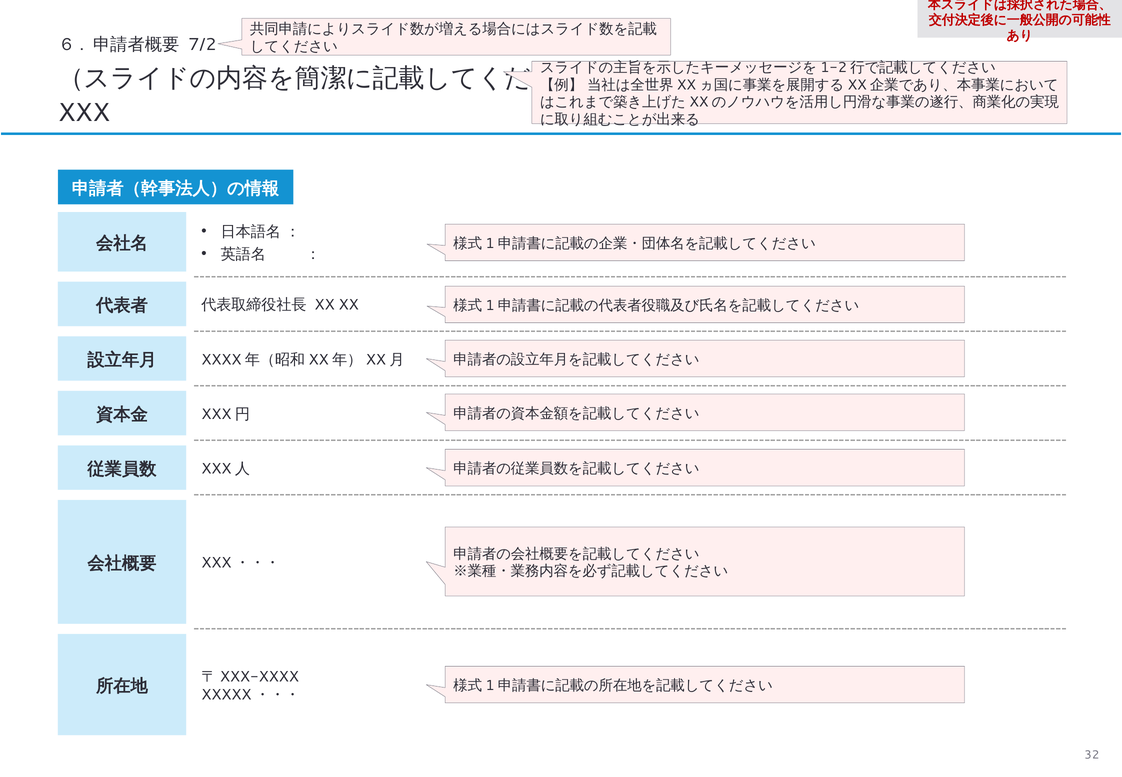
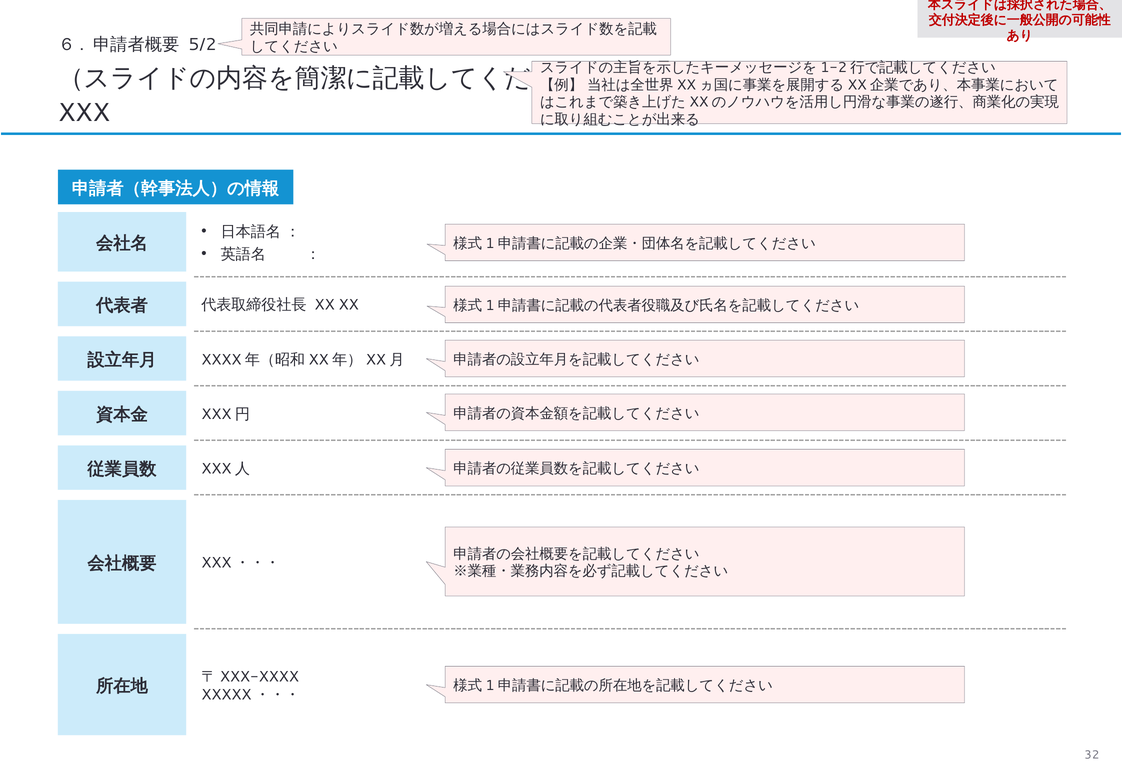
7/2: 7/2 -> 5/2
